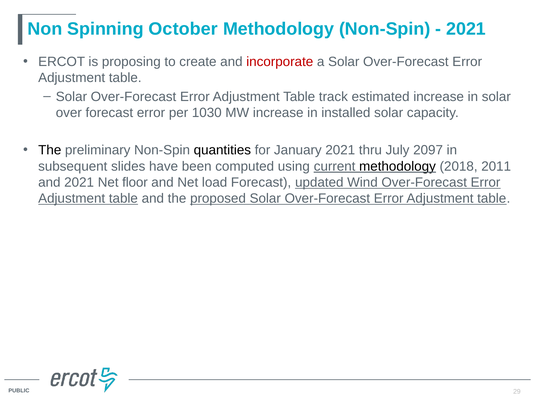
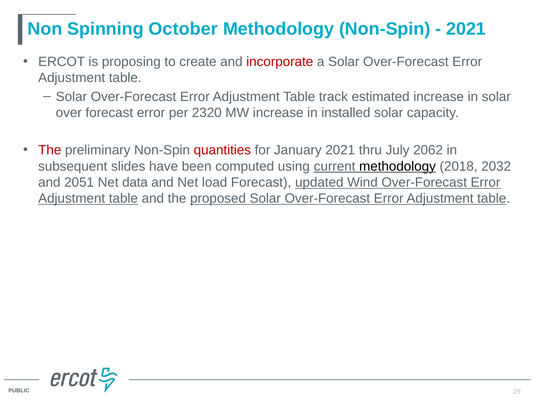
1030: 1030 -> 2320
The at (50, 150) colour: black -> red
quantities colour: black -> red
2097: 2097 -> 2062
2011: 2011 -> 2032
and 2021: 2021 -> 2051
floor: floor -> data
